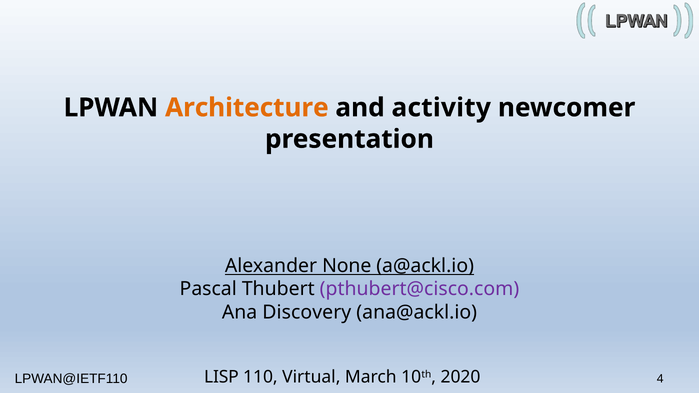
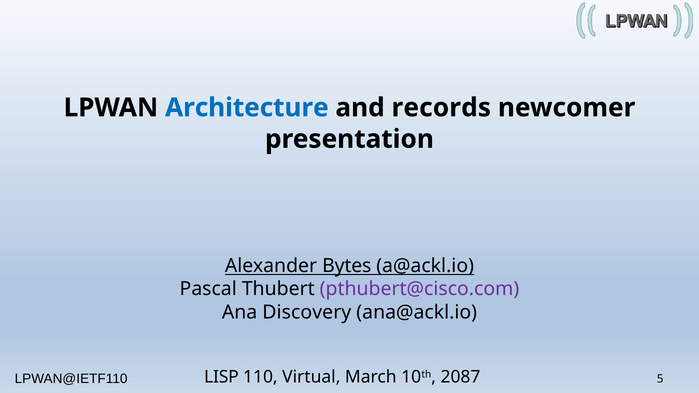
Architecture colour: orange -> blue
activity: activity -> records
None: None -> Bytes
2020: 2020 -> 2087
4: 4 -> 5
